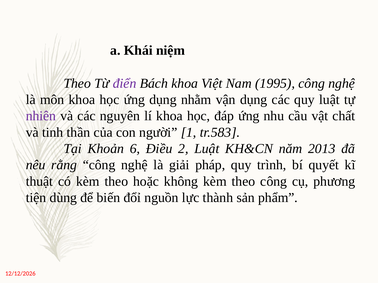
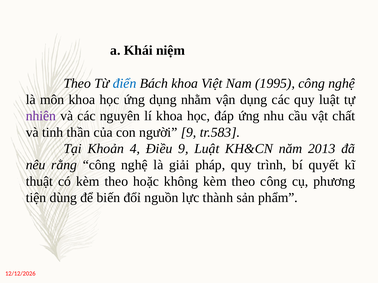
điển colour: purple -> blue
người 1: 1 -> 9
6: 6 -> 4
Điều 2: 2 -> 9
